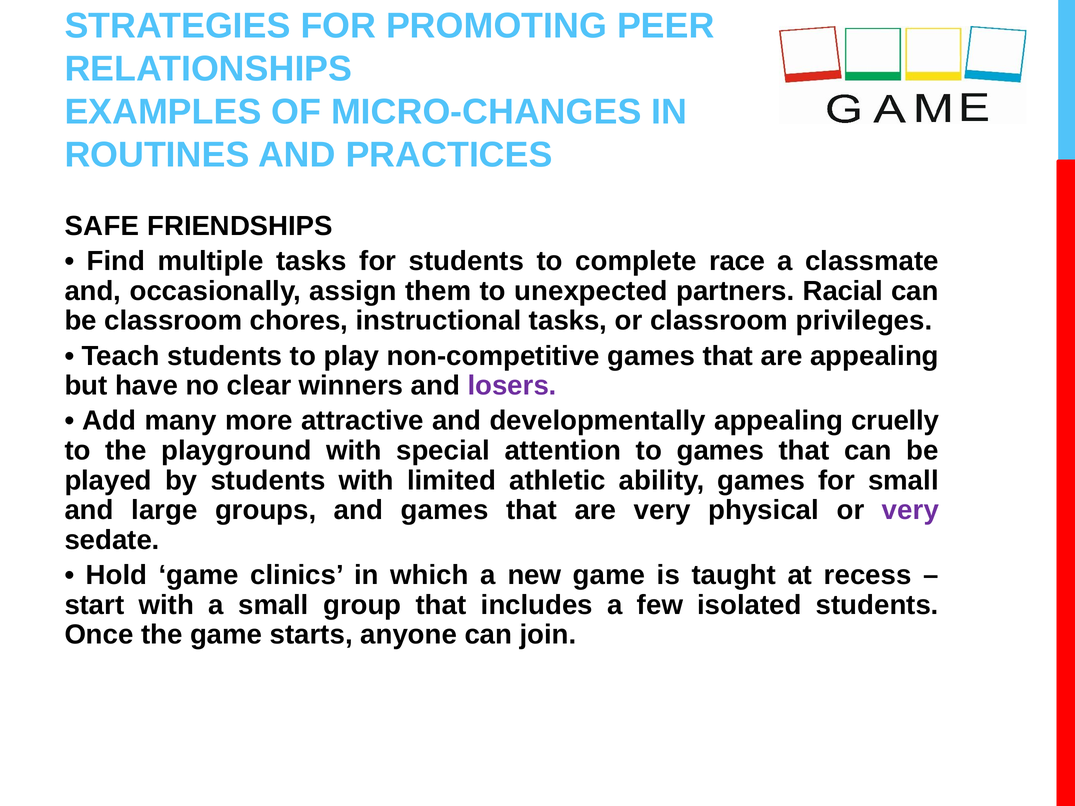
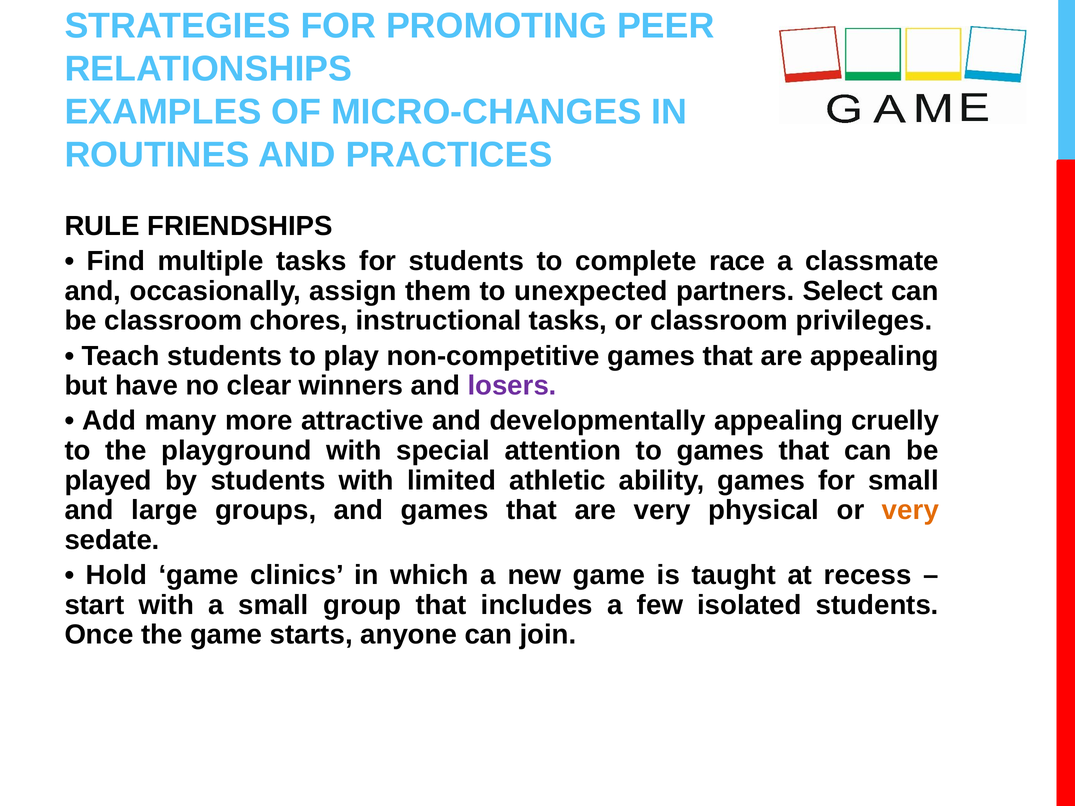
SAFE: SAFE -> RULE
Racial: Racial -> Select
very at (910, 510) colour: purple -> orange
